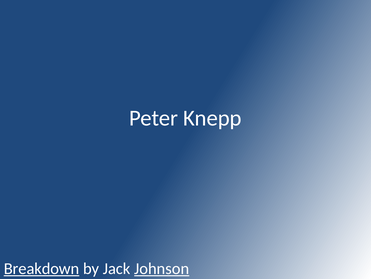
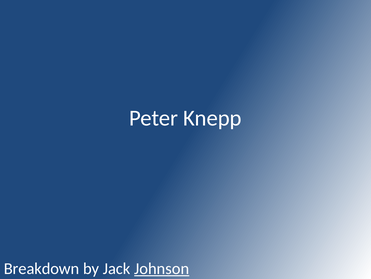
Breakdown underline: present -> none
